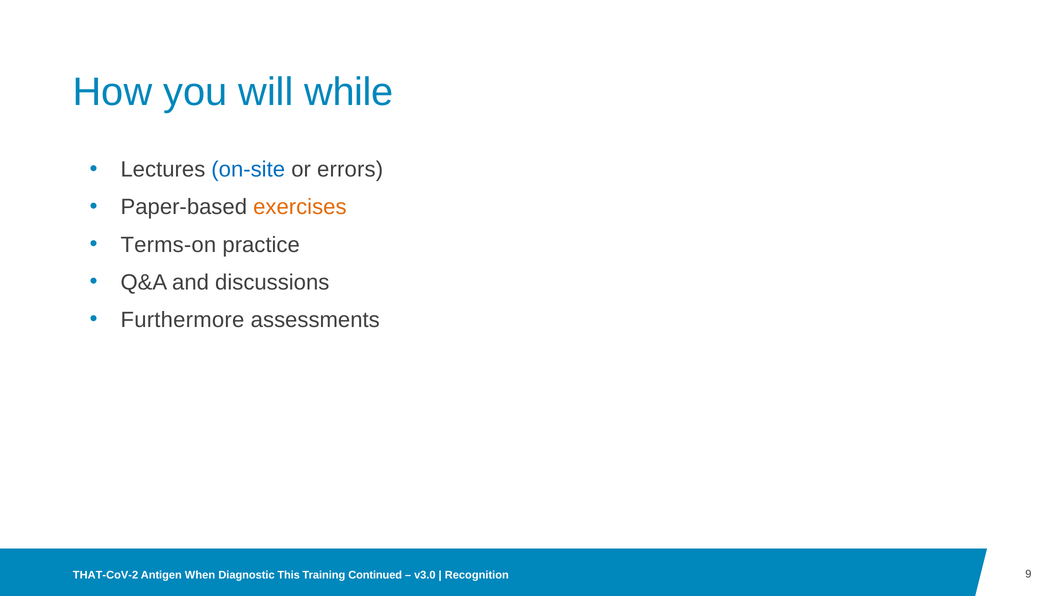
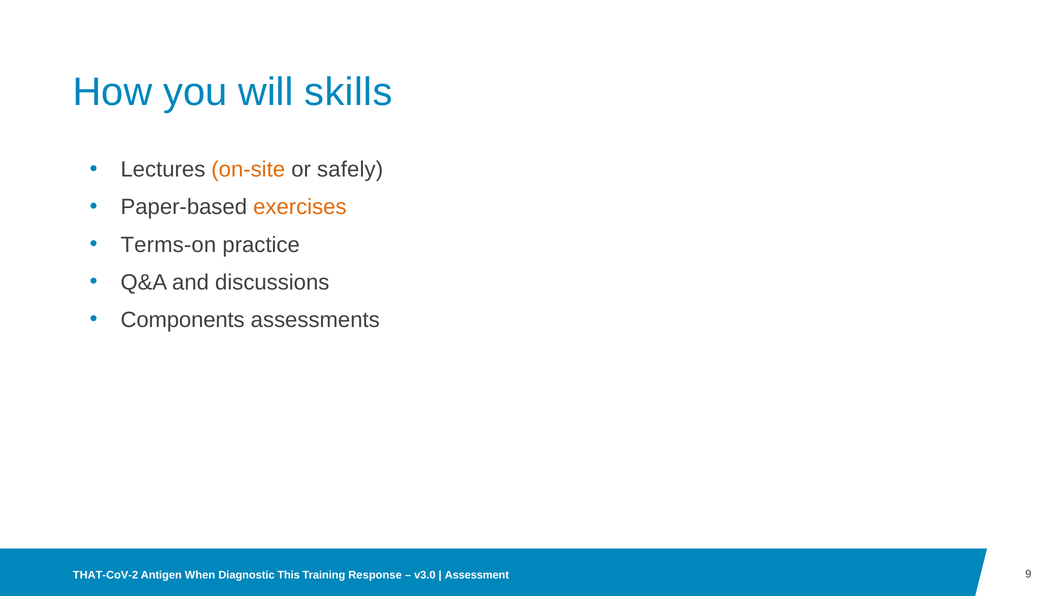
while: while -> skills
on-site colour: blue -> orange
errors: errors -> safely
Furthermore: Furthermore -> Components
Continued: Continued -> Response
Recognition: Recognition -> Assessment
